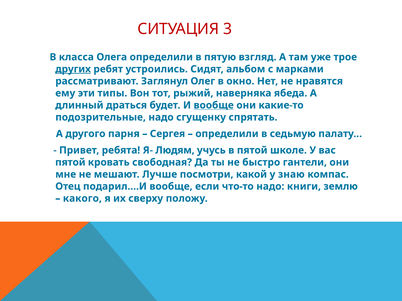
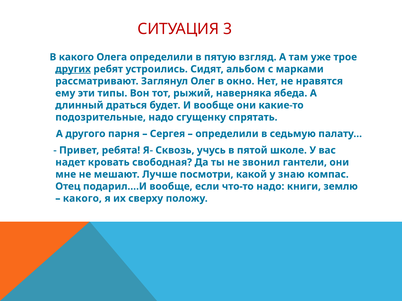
В класса: класса -> какого
вообще at (214, 105) underline: present -> none
Людям: Людям -> Сквозь
пятой at (70, 163): пятой -> надет
быстро: быстро -> звонил
